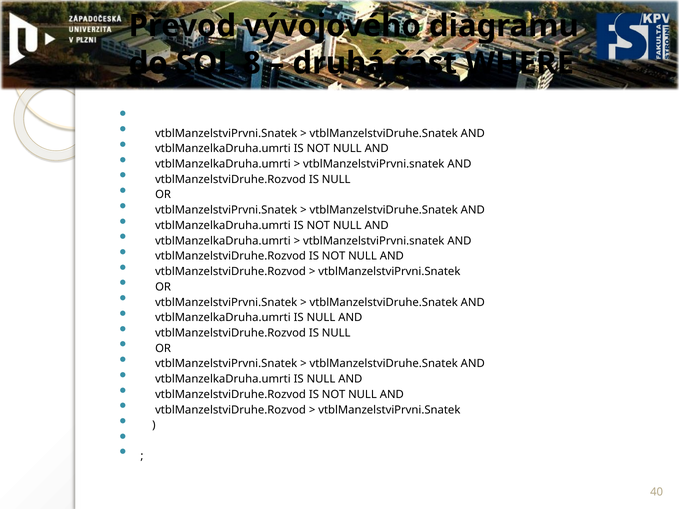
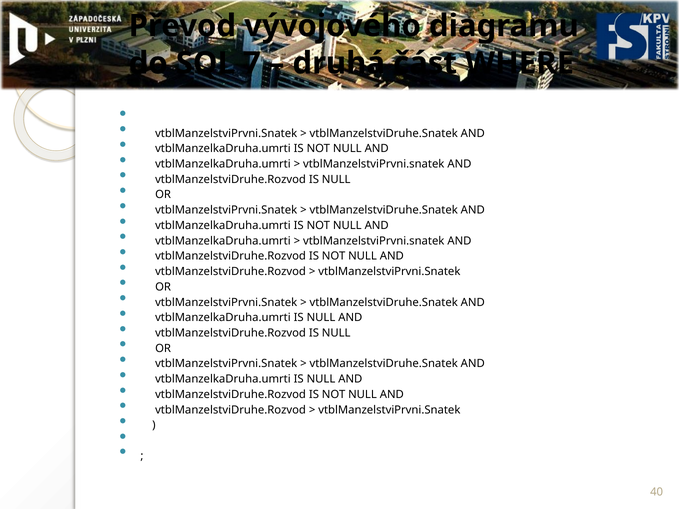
8: 8 -> 7
